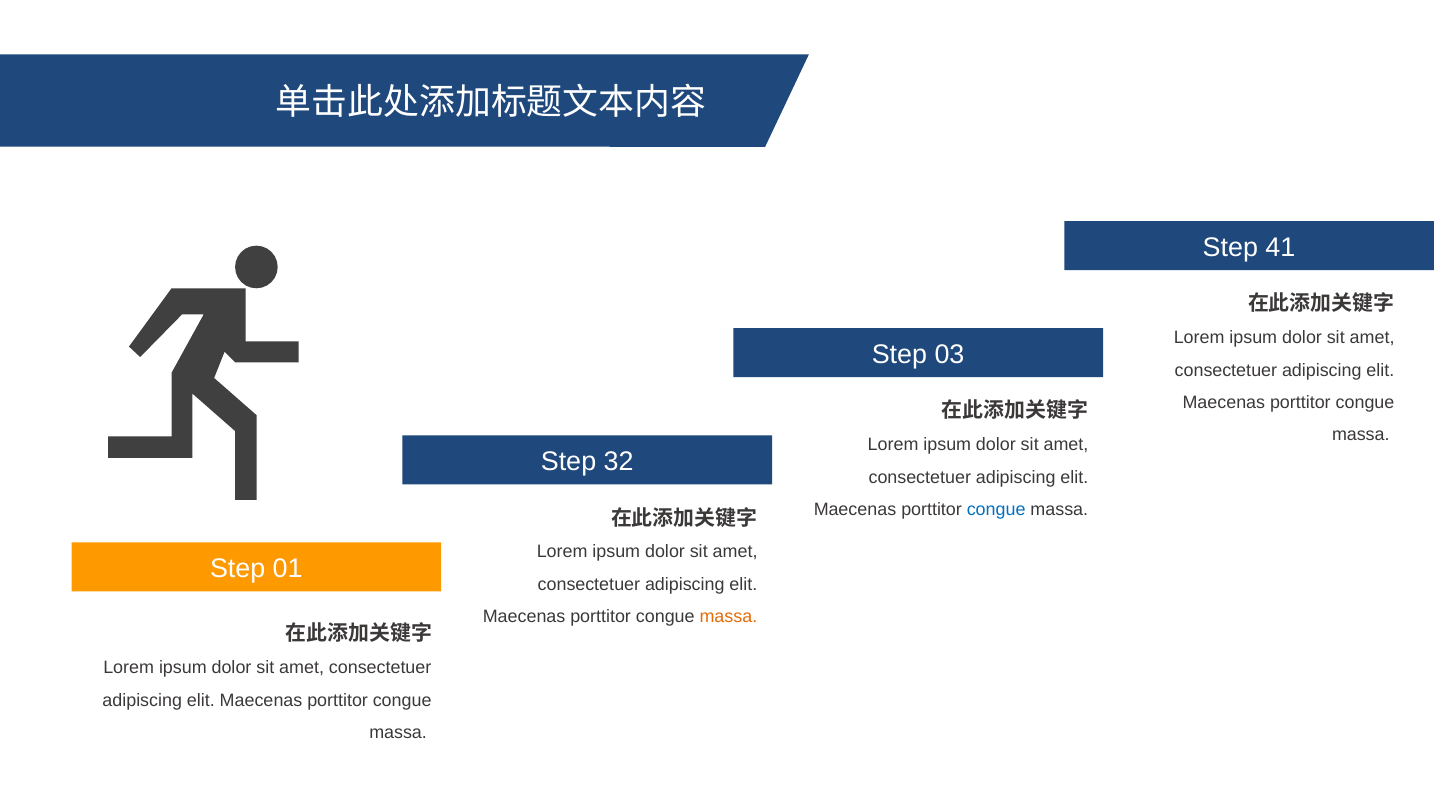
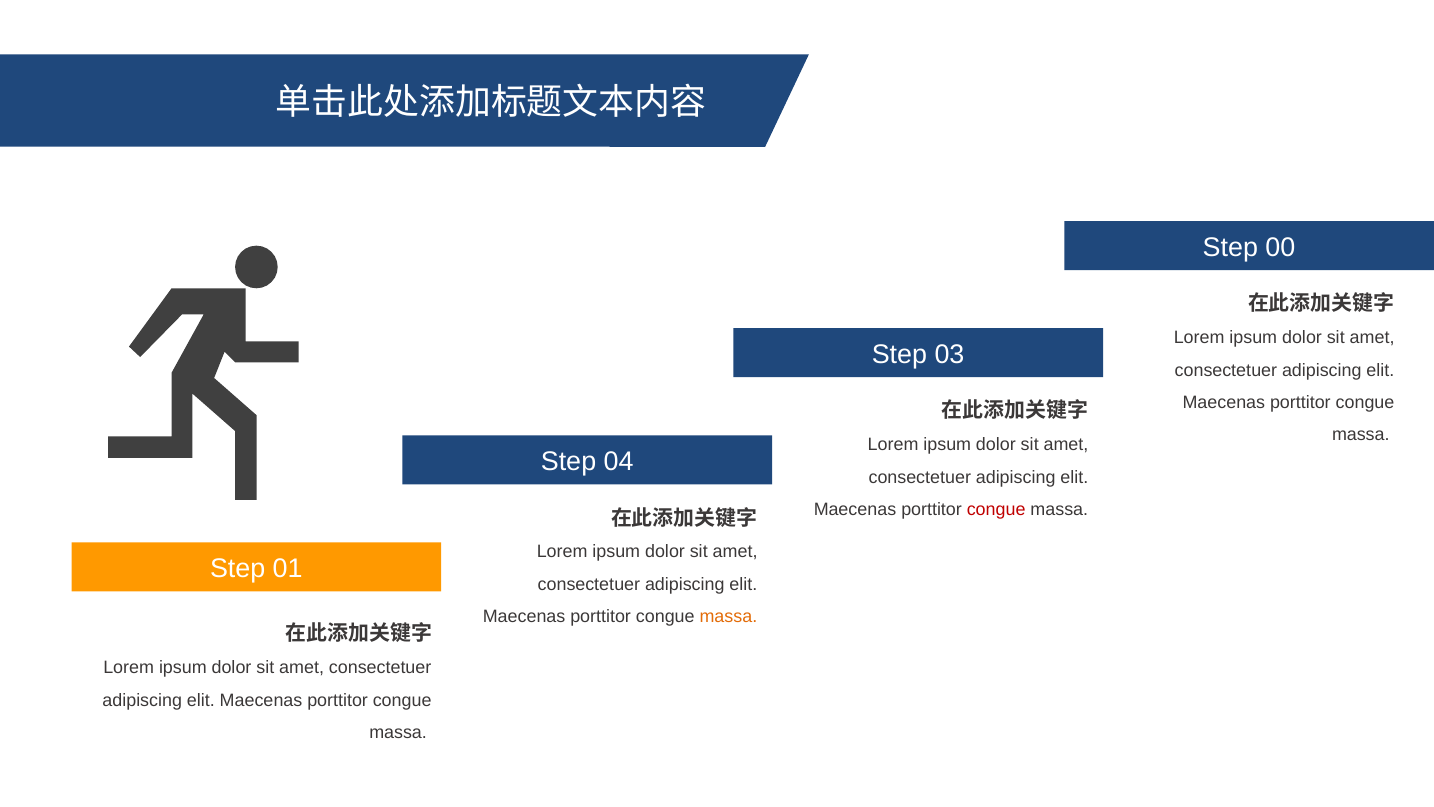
41: 41 -> 00
32: 32 -> 04
congue at (996, 509) colour: blue -> red
